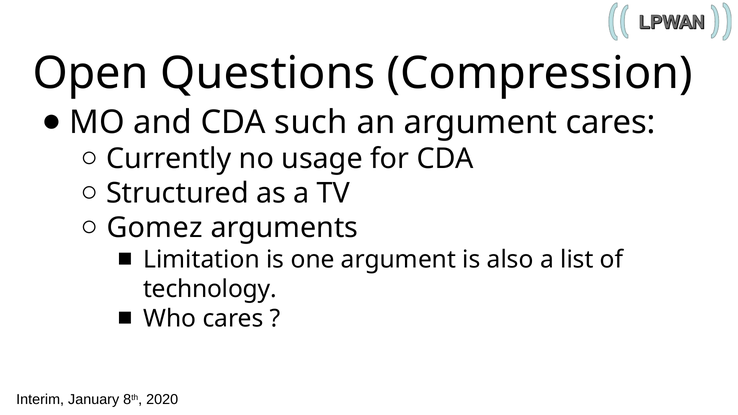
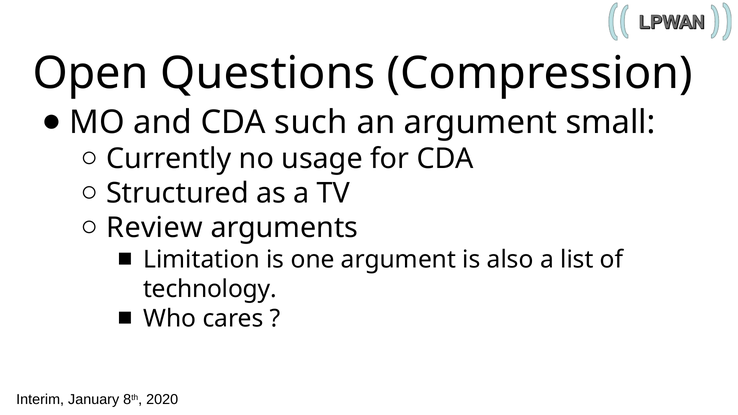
argument cares: cares -> small
Gomez: Gomez -> Review
